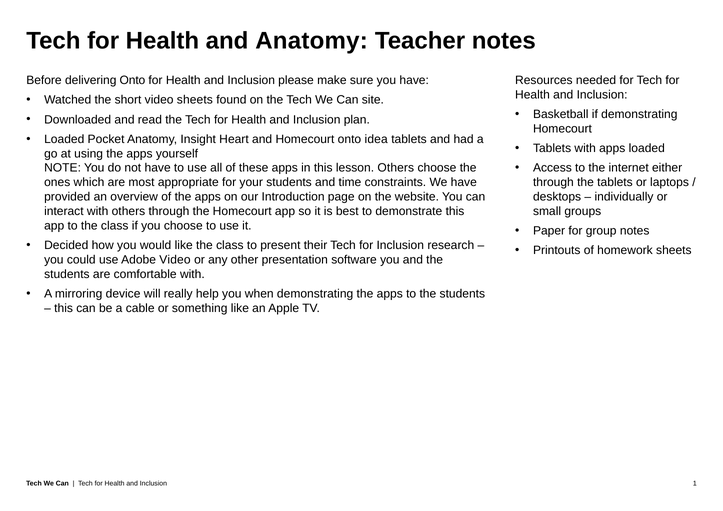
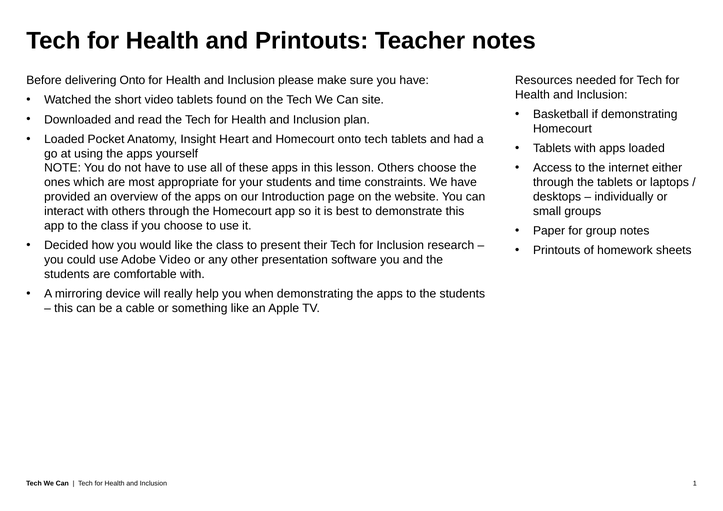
and Anatomy: Anatomy -> Printouts
video sheets: sheets -> tablets
onto idea: idea -> tech
